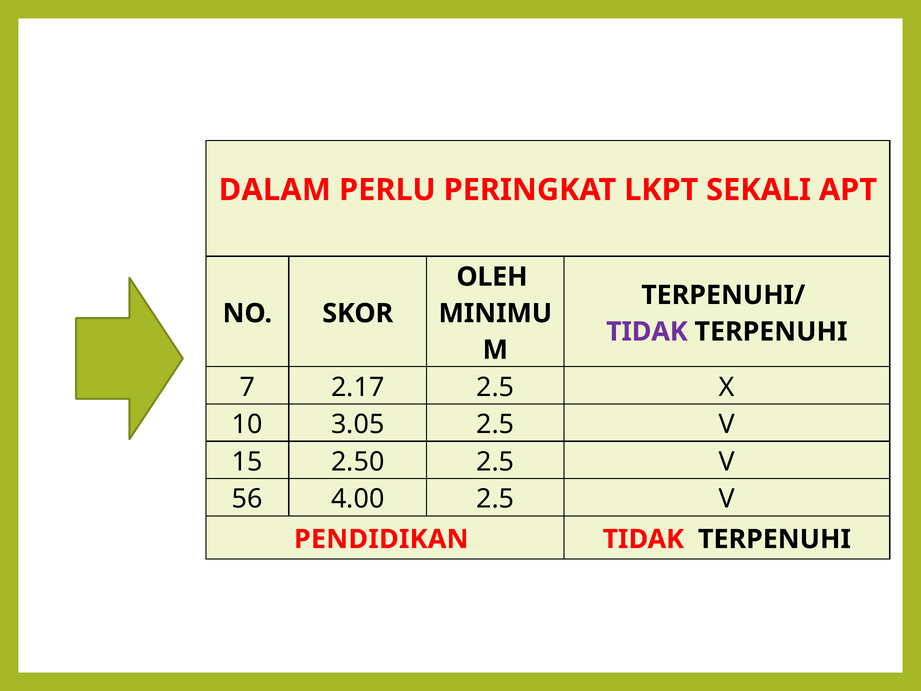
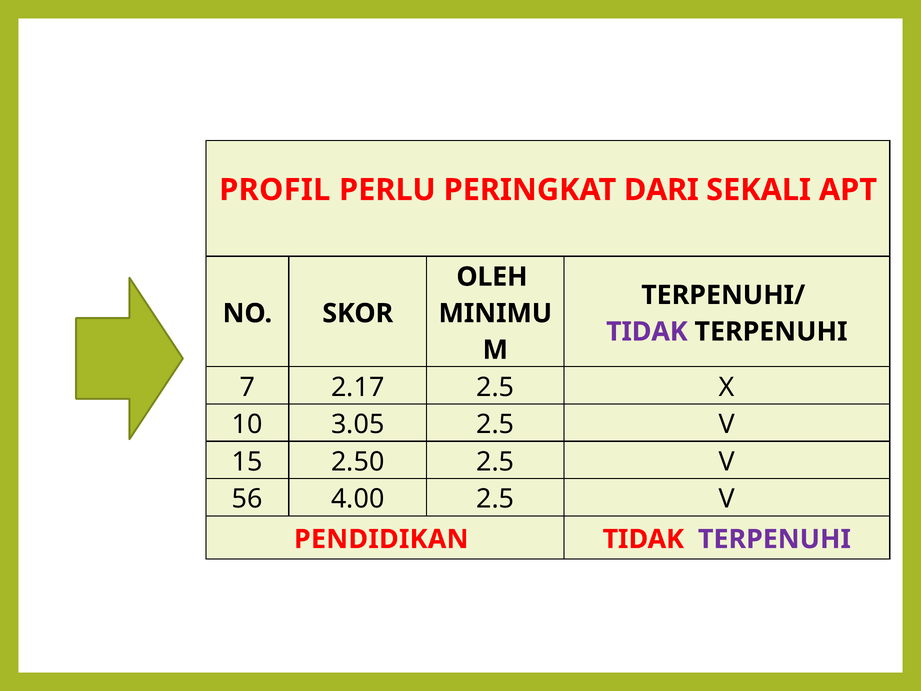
DALAM: DALAM -> PROFIL
LKPT: LKPT -> DARI
TERPENUHI at (774, 539) colour: black -> purple
